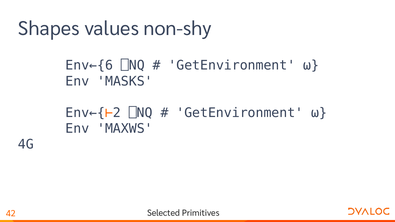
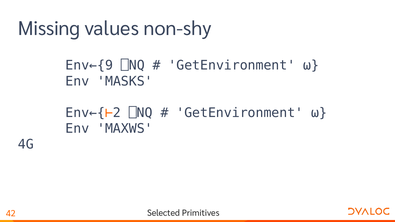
Shapes: Shapes -> Missing
Env←{6: Env←{6 -> Env←{9
